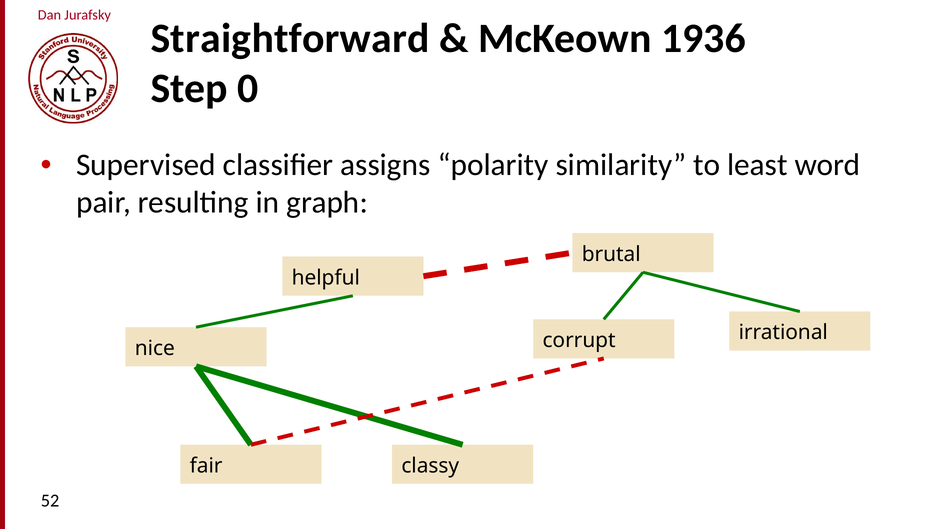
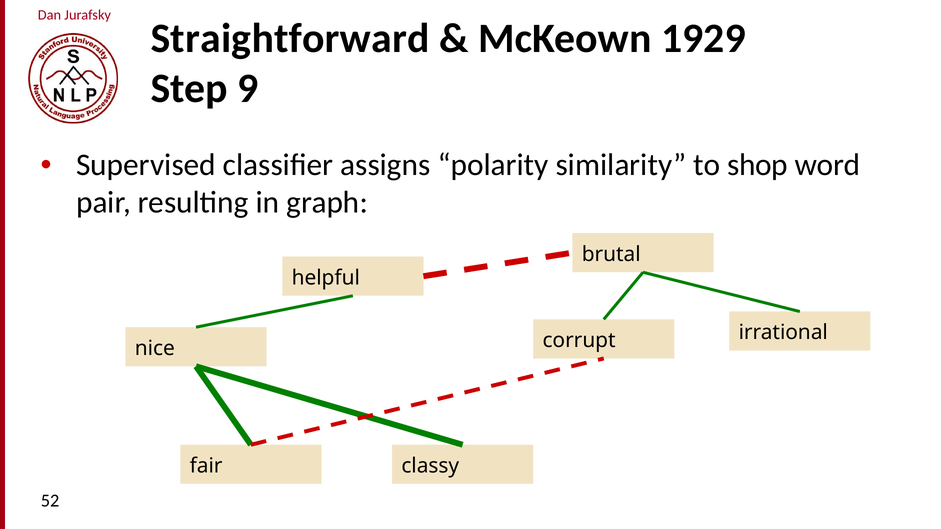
1936: 1936 -> 1929
0: 0 -> 9
least: least -> shop
